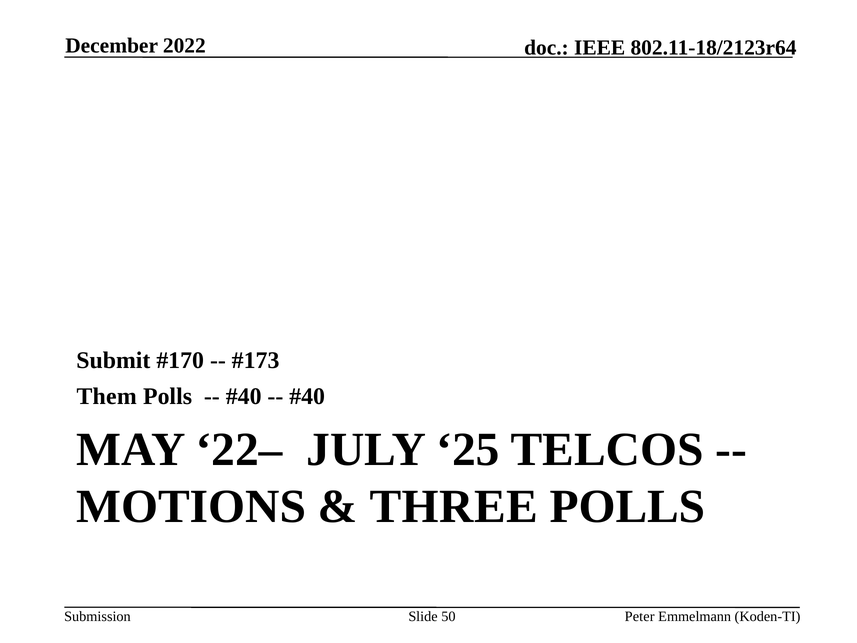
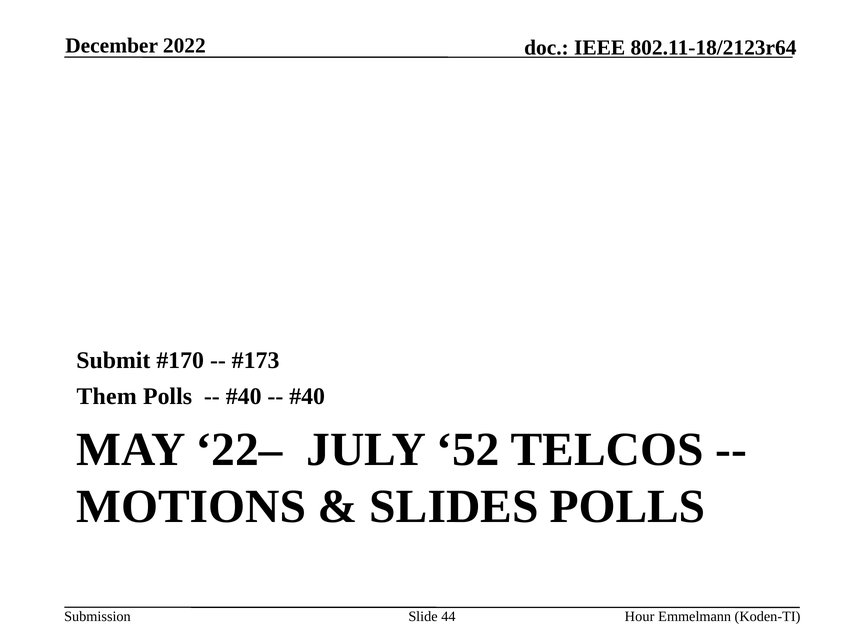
25: 25 -> 52
THREE: THREE -> SLIDES
50: 50 -> 44
Peter: Peter -> Hour
